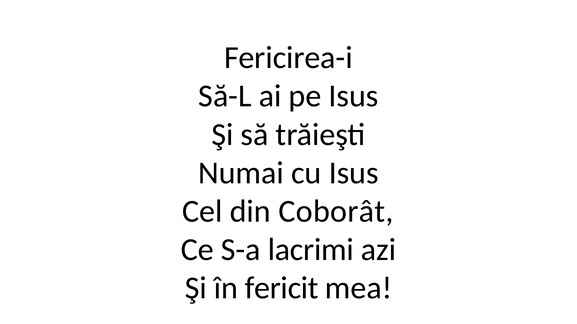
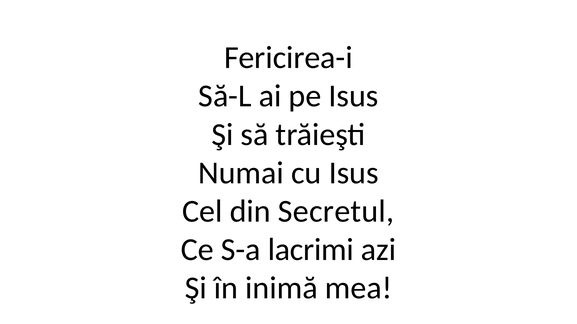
Coborât: Coborât -> Secretul
fericit: fericit -> inimă
